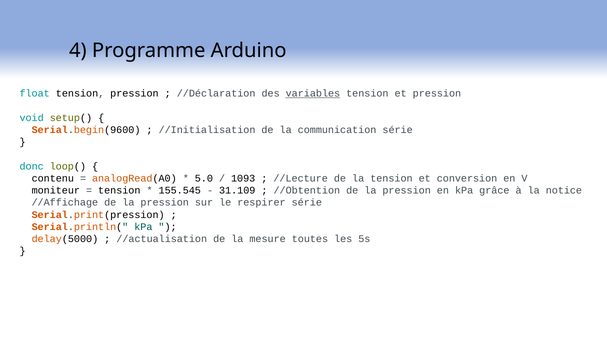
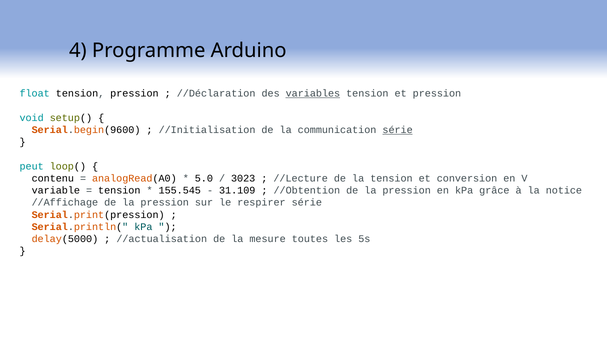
série at (398, 130) underline: none -> present
donc: donc -> peut
1093: 1093 -> 3023
moniteur: moniteur -> variable
